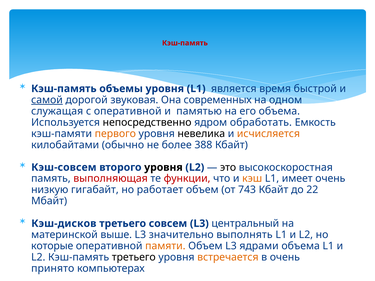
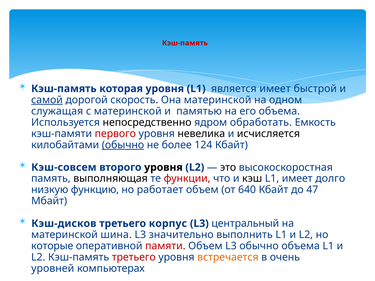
объемы: объемы -> которая
является время: время -> имеет
звуковая: звуковая -> скорость
Она современных: современных -> материнской
с оперативной: оперативной -> материнской
первого colour: orange -> red
исчисляется colour: orange -> black
обычно at (123, 145) underline: none -> present
388: 388 -> 124
выполняющая colour: red -> black
кэш colour: orange -> black
имеет очень: очень -> долго
гигабайт: гигабайт -> функцию
743: 743 -> 640
22: 22 -> 47
совсем: совсем -> корпус
выше: выше -> шина
выполнять: выполнять -> выполнить
памяти colour: orange -> red
L3 ядрами: ядрами -> обычно
третьего at (134, 257) colour: black -> red
принято: принято -> уровней
